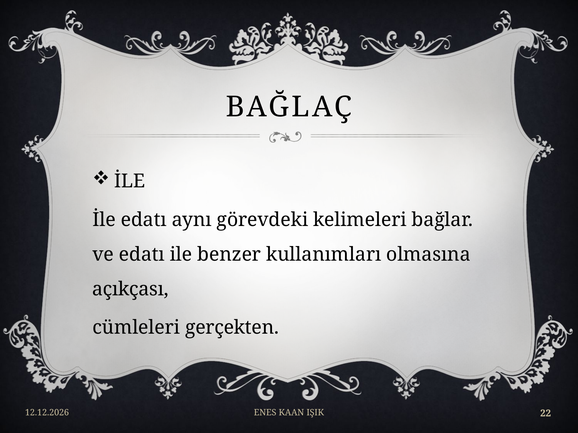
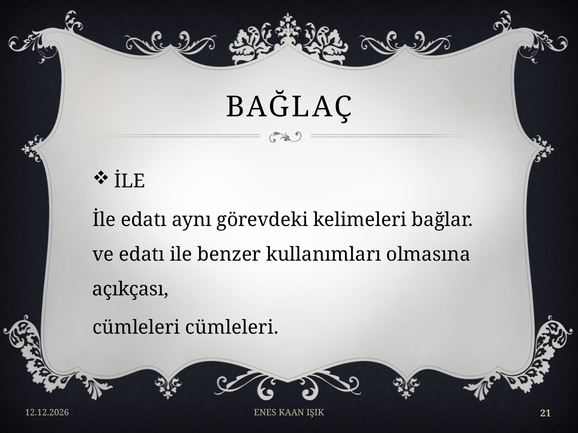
cümleleri gerçekten: gerçekten -> cümleleri
22: 22 -> 21
